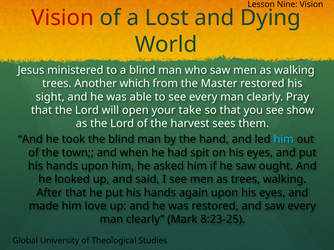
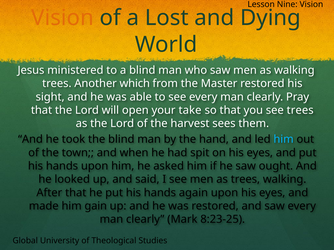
Vision at (63, 18) colour: red -> orange
see show: show -> trees
love: love -> gain
